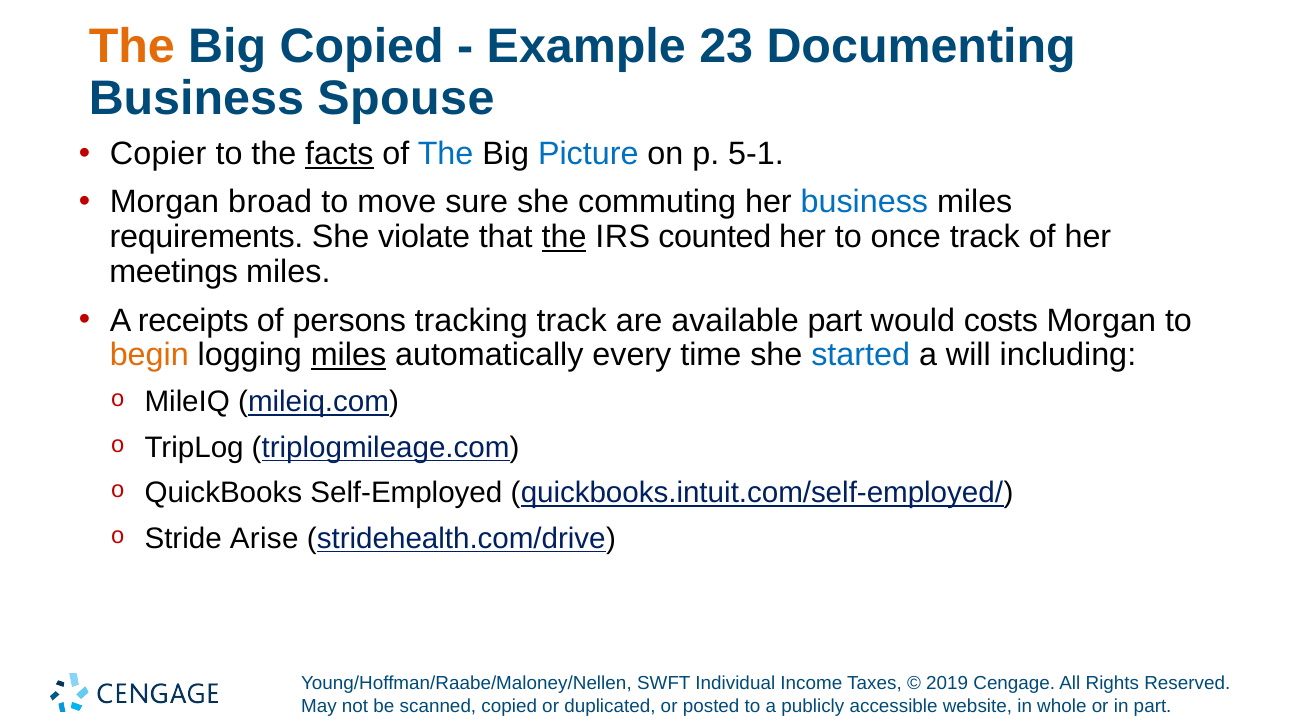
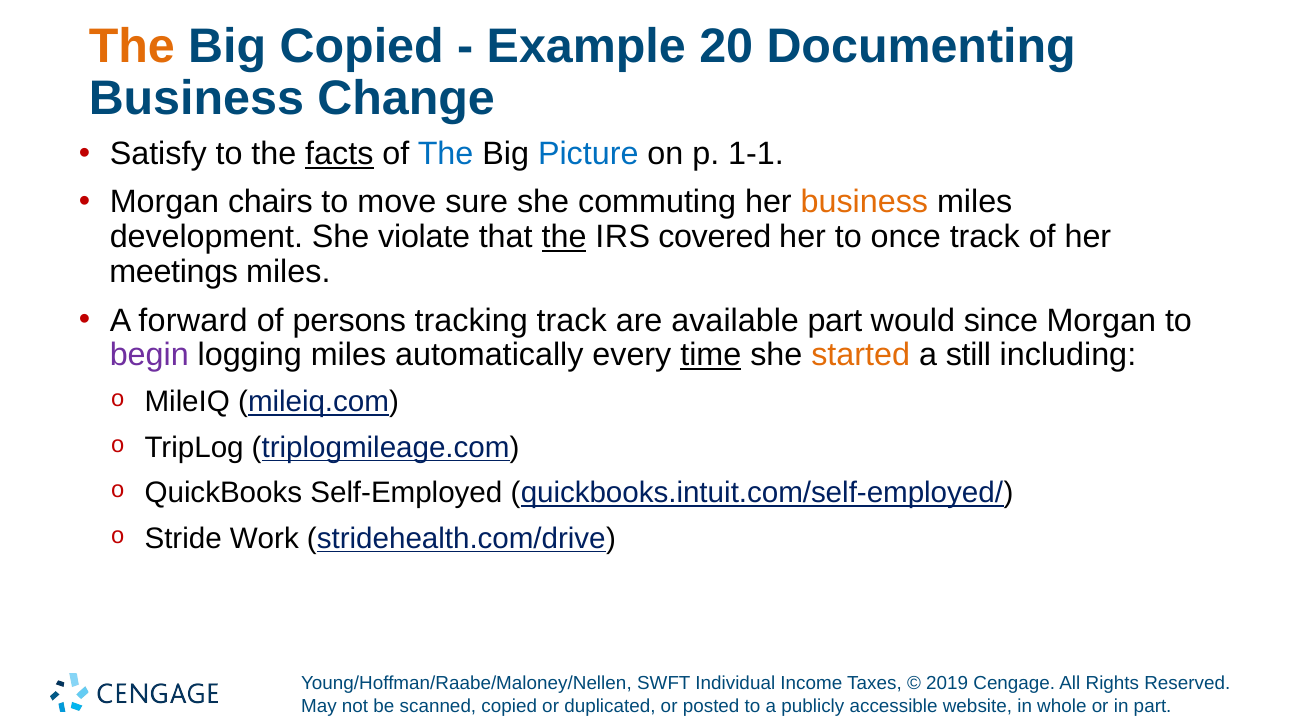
23: 23 -> 20
Spouse: Spouse -> Change
Copier: Copier -> Satisfy
5-1: 5-1 -> 1-1
broad: broad -> chairs
business at (864, 202) colour: blue -> orange
requirements: requirements -> development
counted: counted -> covered
receipts: receipts -> forward
costs: costs -> since
begin colour: orange -> purple
miles at (348, 355) underline: present -> none
time underline: none -> present
started colour: blue -> orange
will: will -> still
Arise: Arise -> Work
